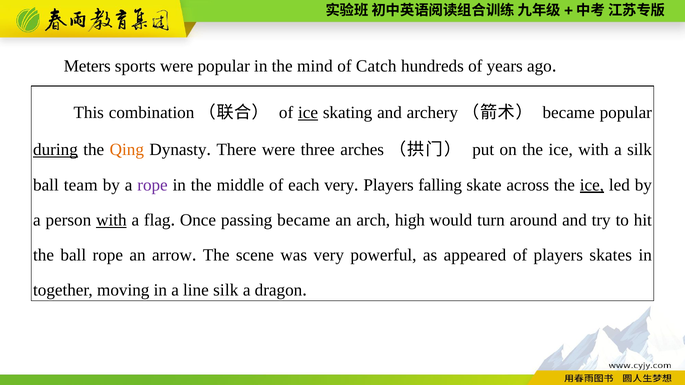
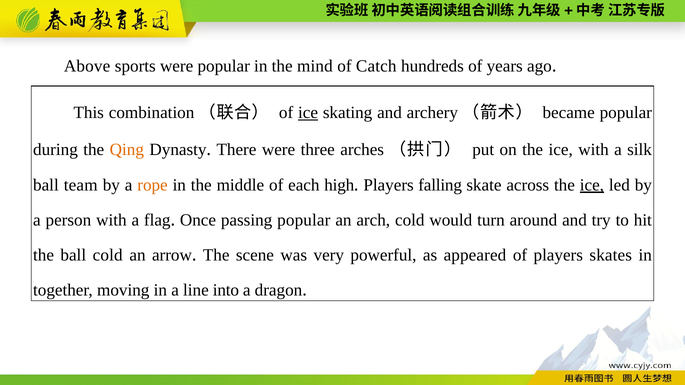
Meters: Meters -> Above
during underline: present -> none
rope at (153, 185) colour: purple -> orange
each very: very -> high
with at (111, 220) underline: present -> none
passing became: became -> popular
arch high: high -> cold
ball rope: rope -> cold
line silk: silk -> into
